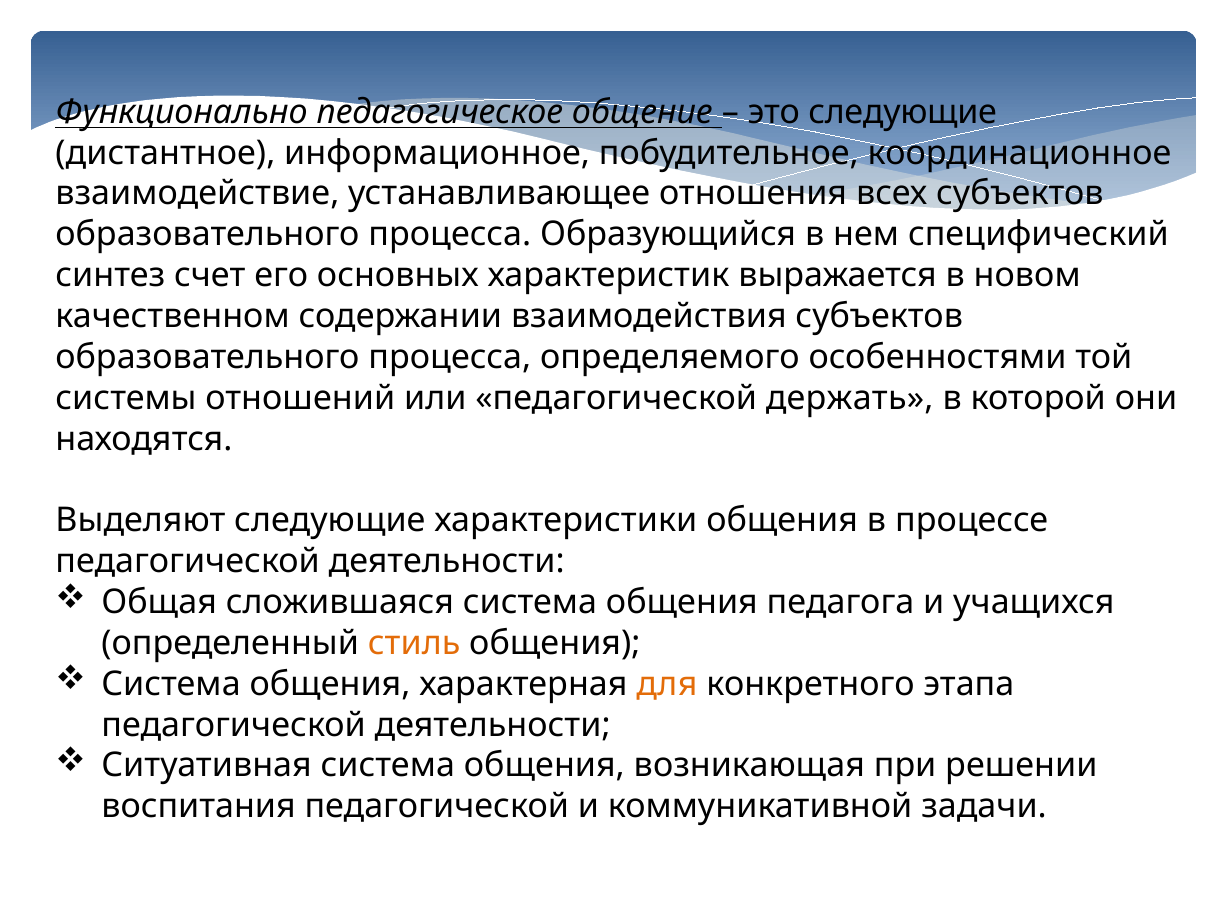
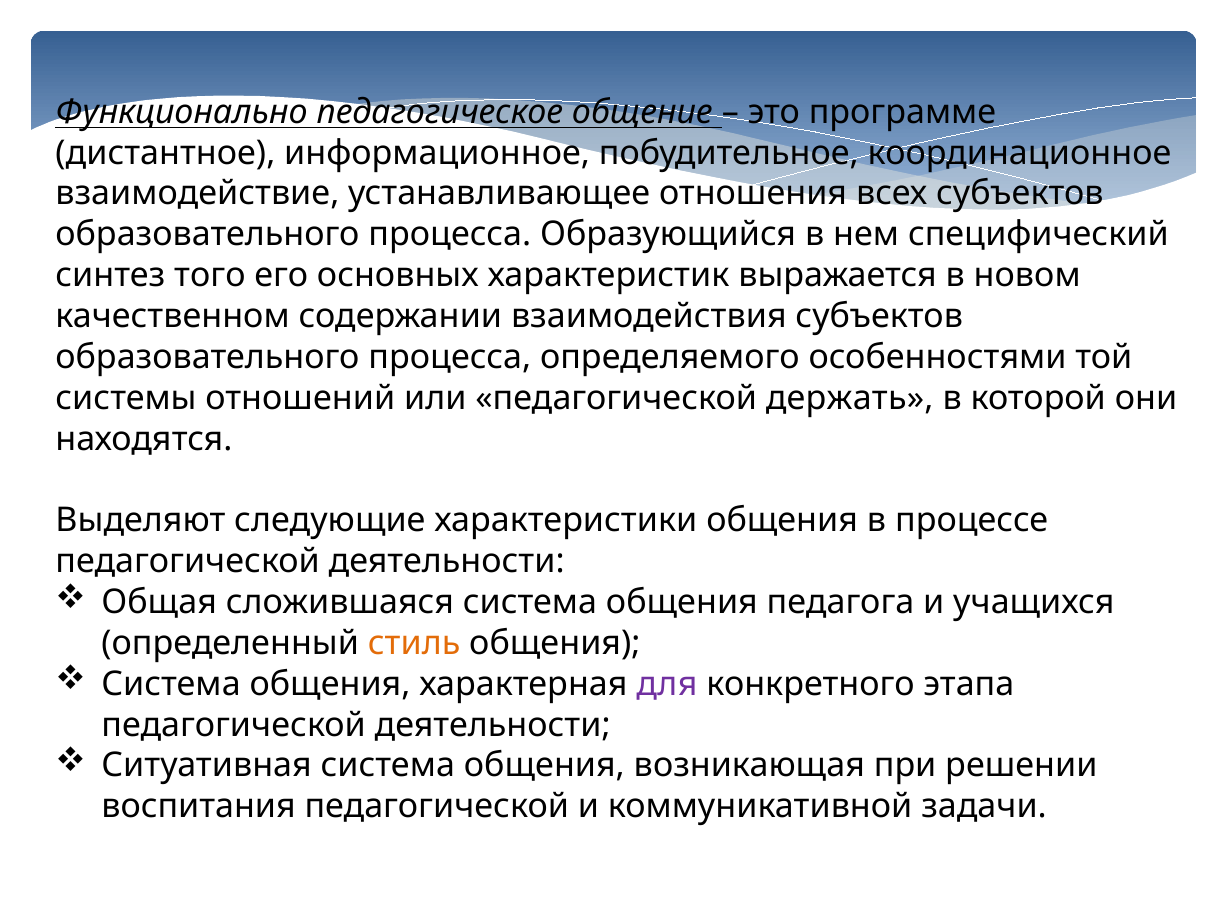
это следующие: следующие -> программе
счет: счет -> того
для colour: orange -> purple
